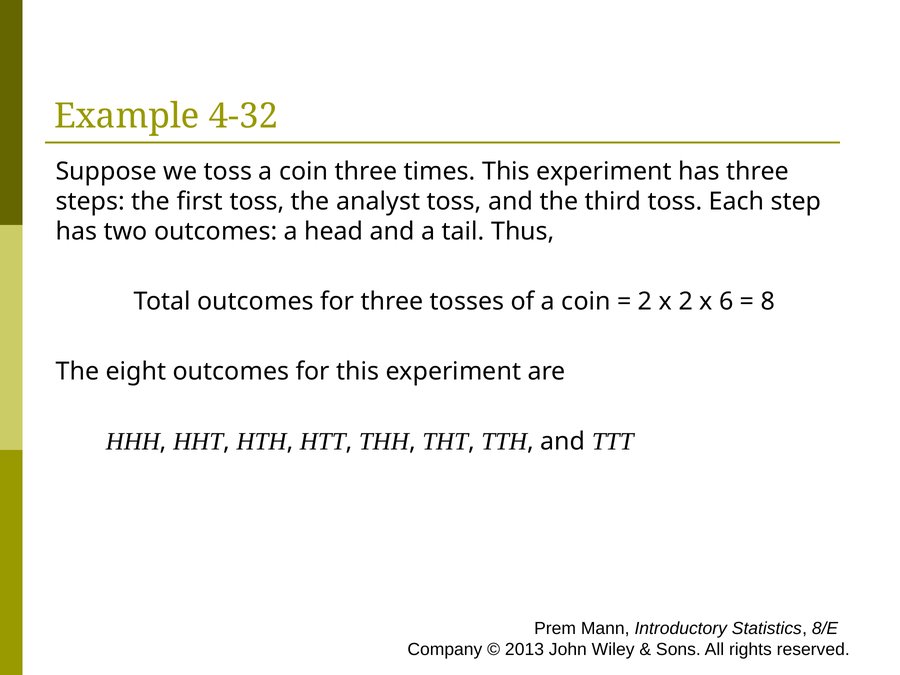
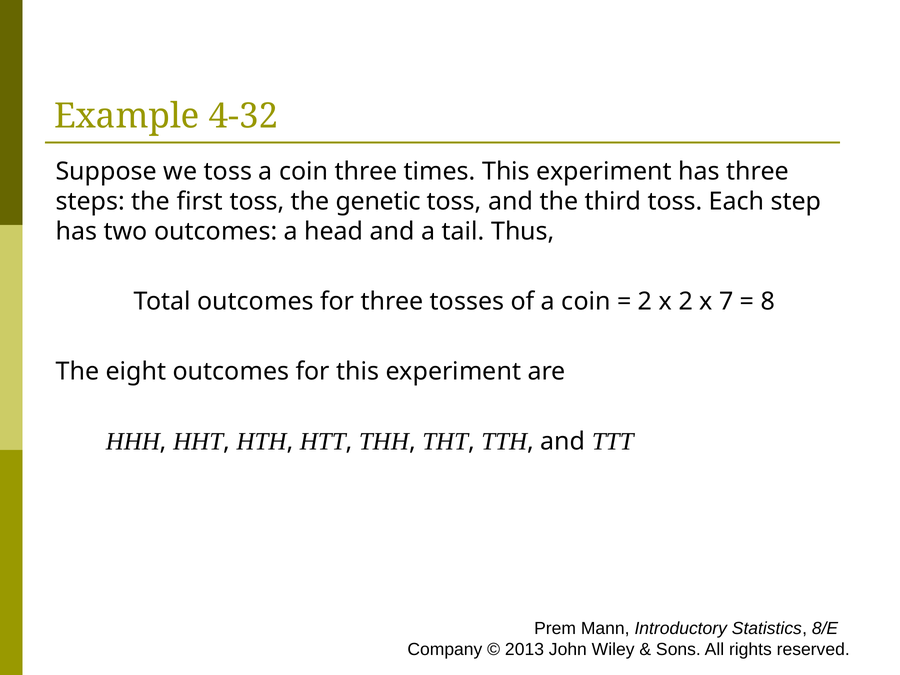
analyst: analyst -> genetic
6: 6 -> 7
